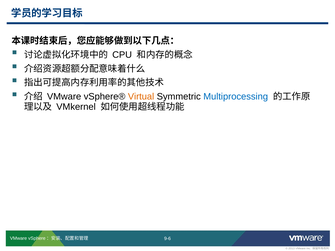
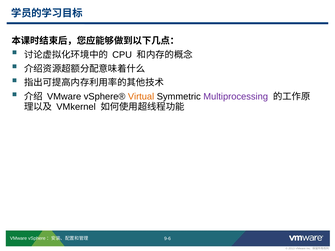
Multiprocessing colour: blue -> purple
